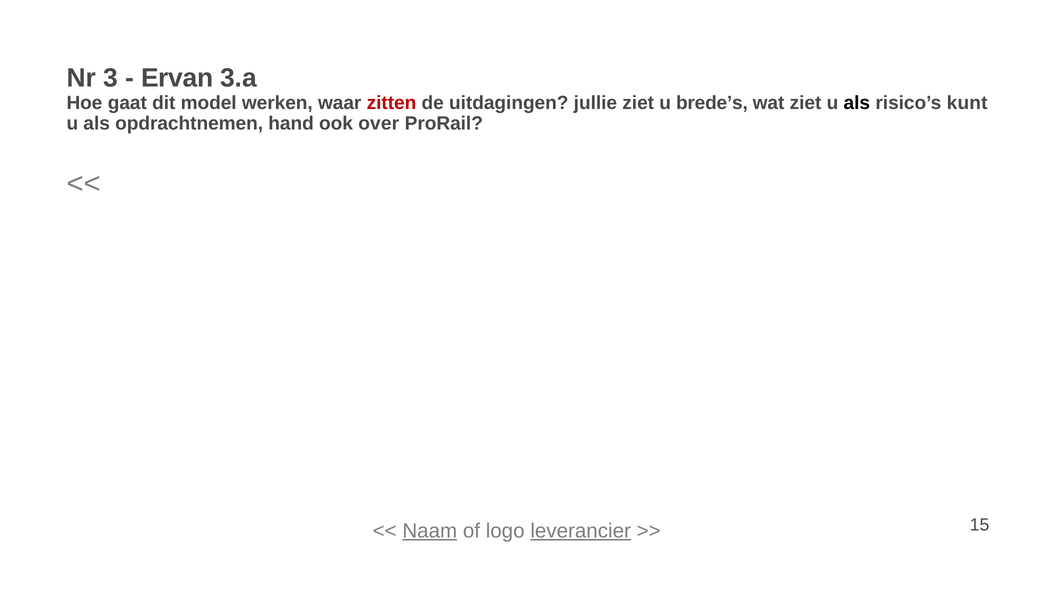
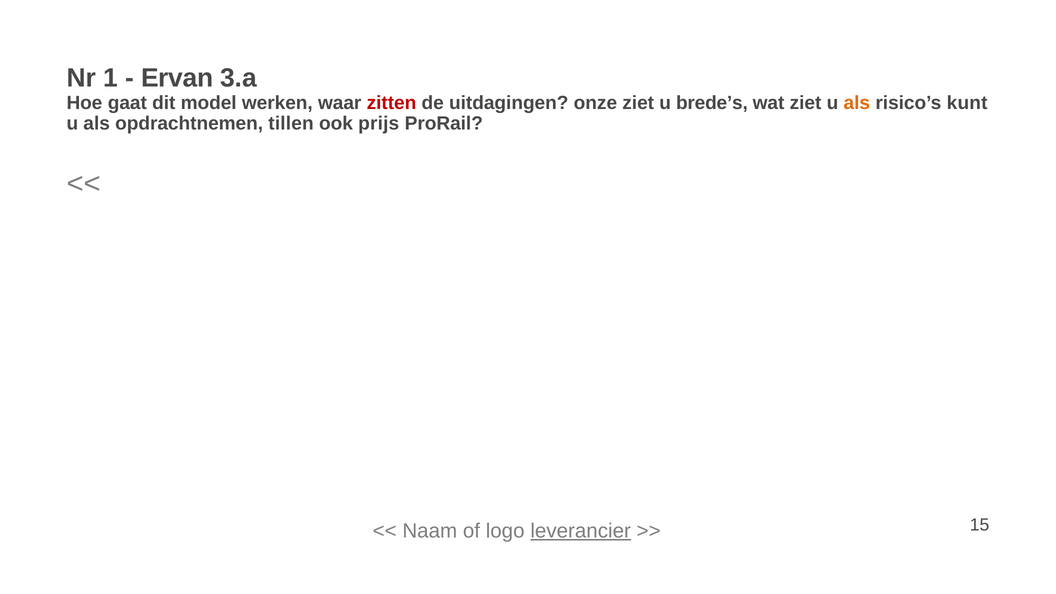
3: 3 -> 1
jullie: jullie -> onze
als at (857, 103) colour: black -> orange
hand: hand -> tillen
over: over -> prijs
Naam underline: present -> none
